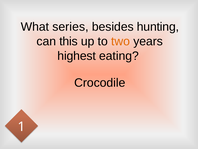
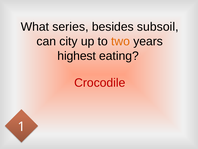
hunting: hunting -> subsoil
this: this -> city
Crocodile colour: black -> red
